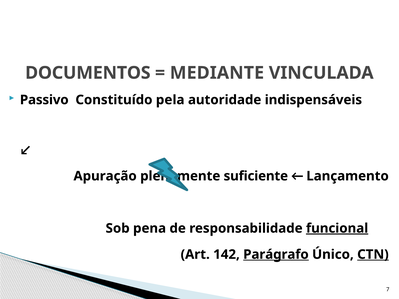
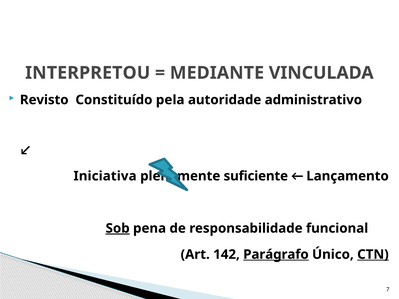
DOCUMENTOS: DOCUMENTOS -> INTERPRETOU
Passivo: Passivo -> Revisto
indispensáveis: indispensáveis -> administrativo
Apuração: Apuração -> Iniciativa
Sob underline: none -> present
funcional underline: present -> none
